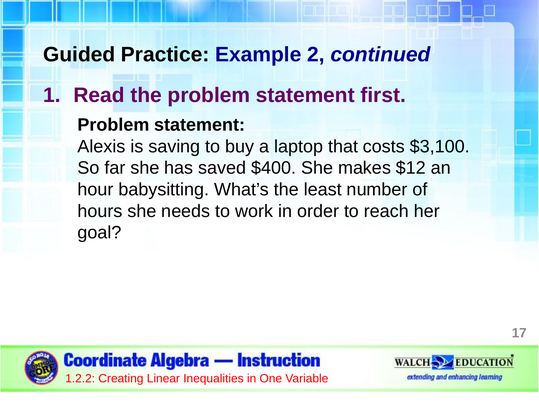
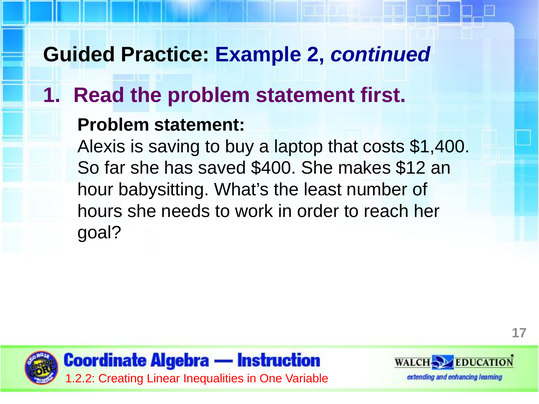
$3,100: $3,100 -> $1,400
